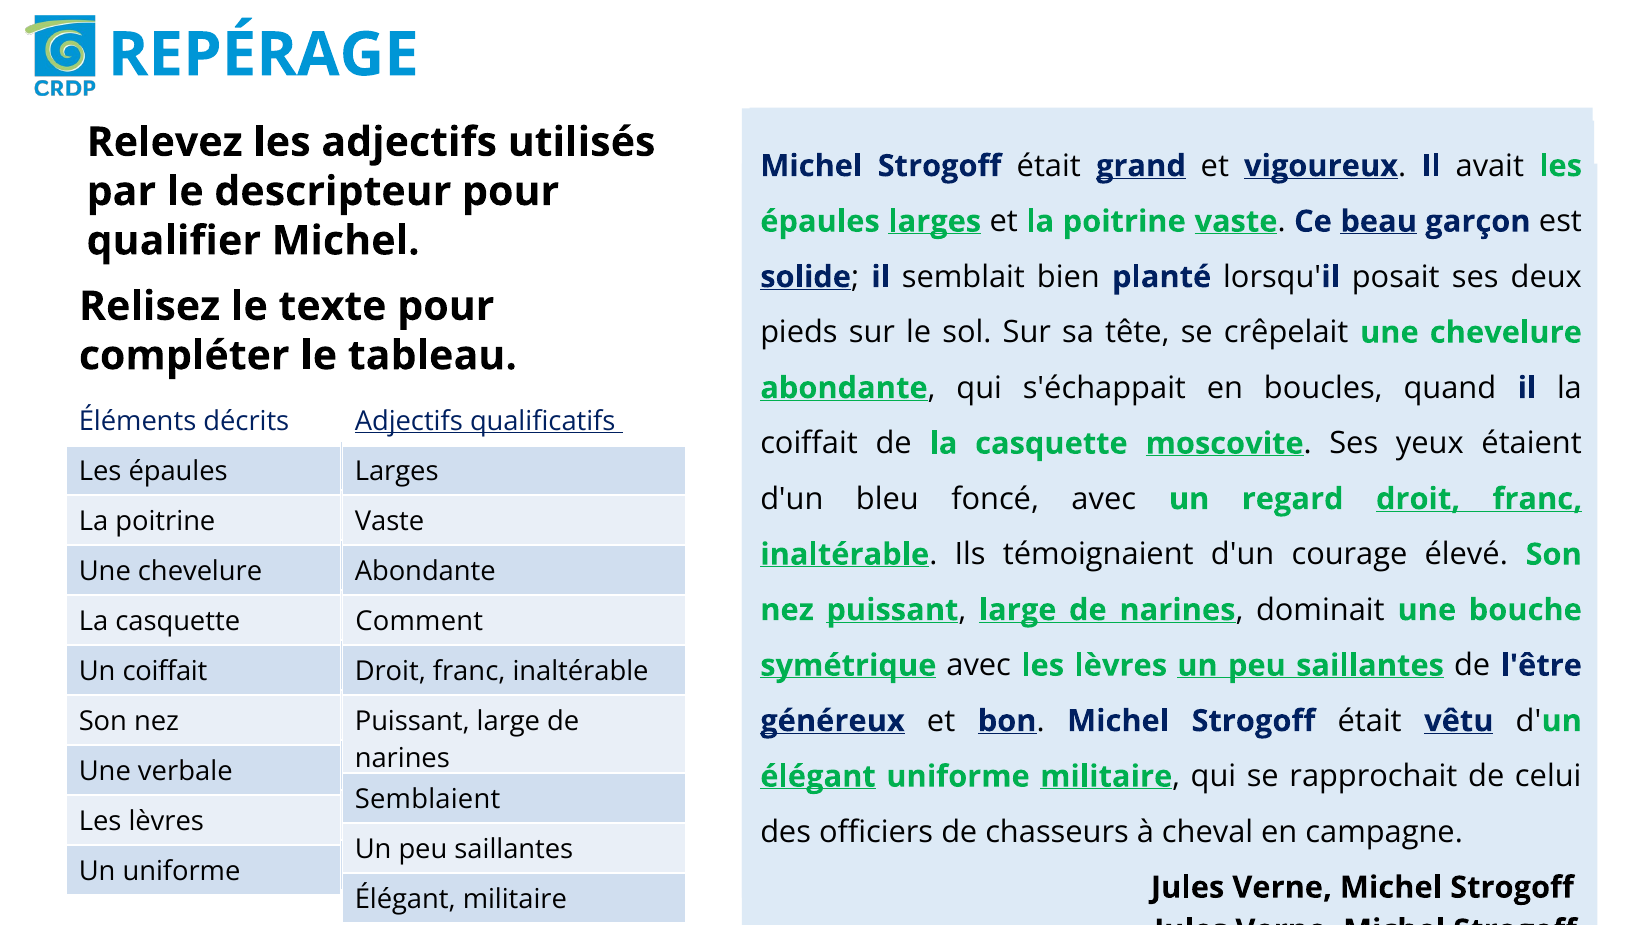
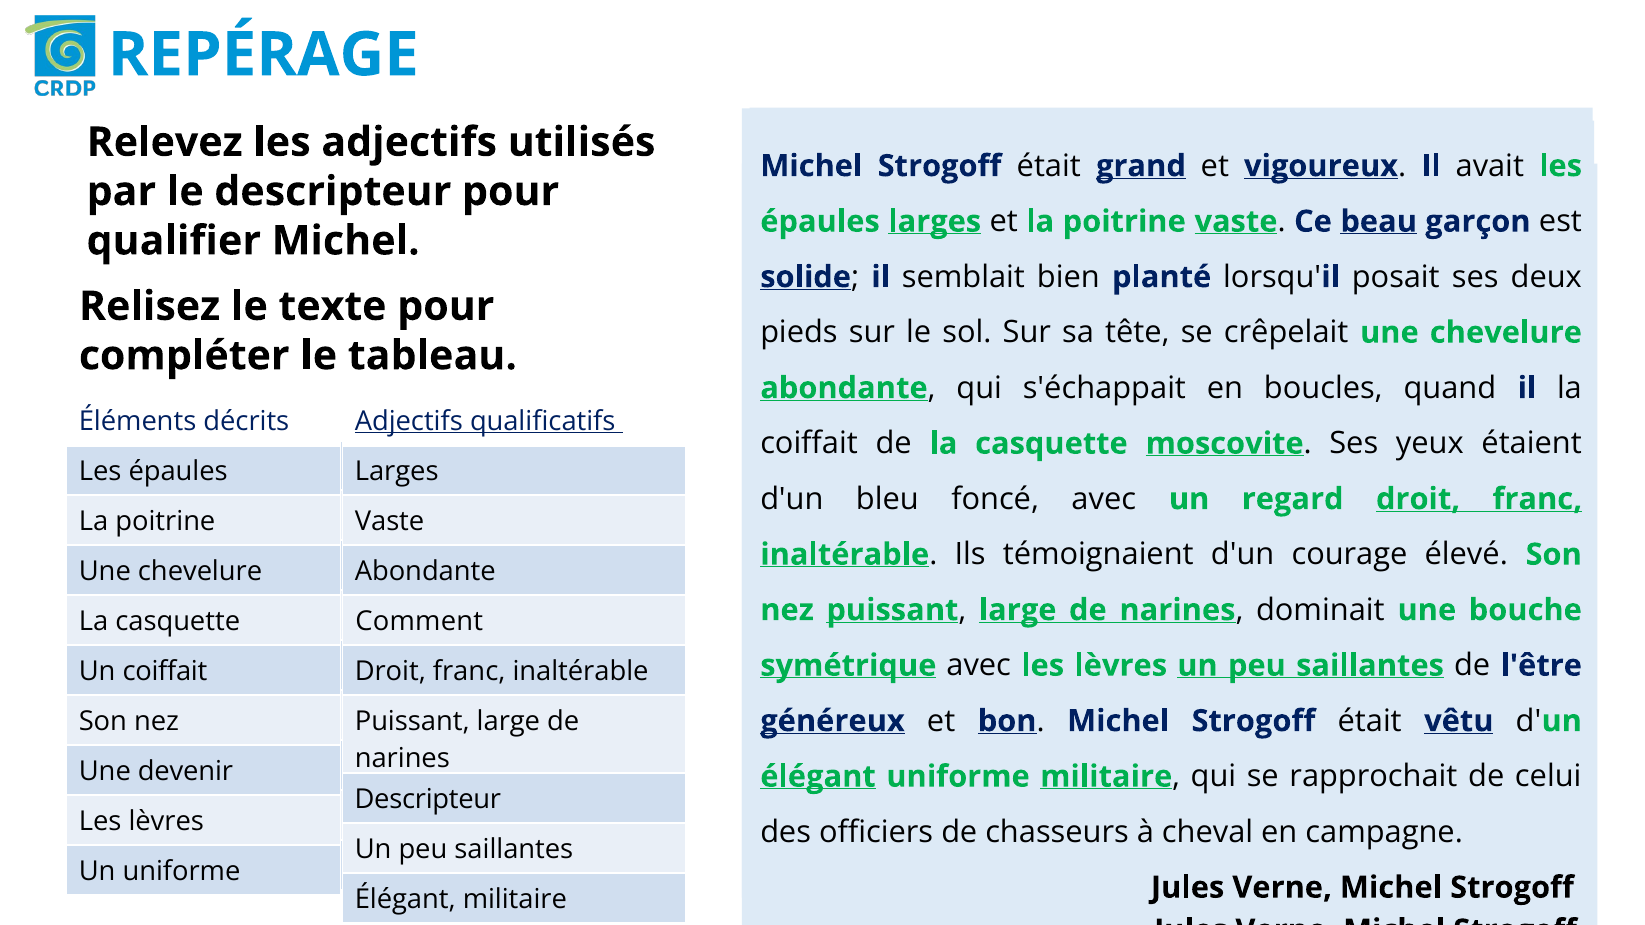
verbale: verbale -> devenir
Semblaient at (428, 800): Semblaient -> Descripteur
